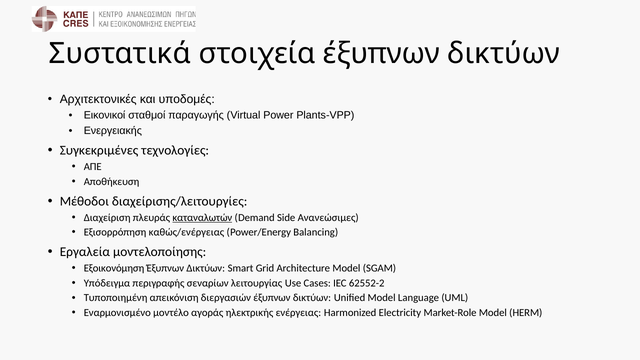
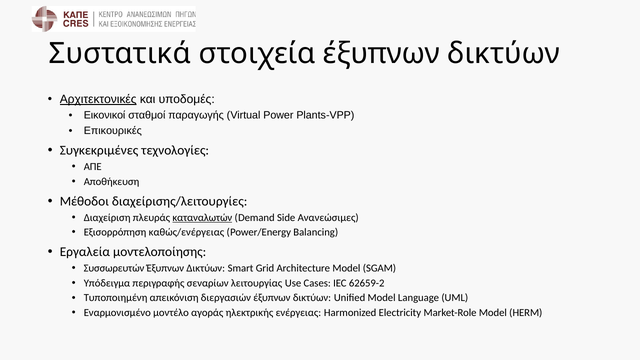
Αρχιτεκτονικές underline: none -> present
Ενεργειακής: Ενεργειακής -> Επικουρικές
Εξοικονόμηση: Εξοικονόμηση -> Συσσωρευτών
62552-2: 62552-2 -> 62659-2
